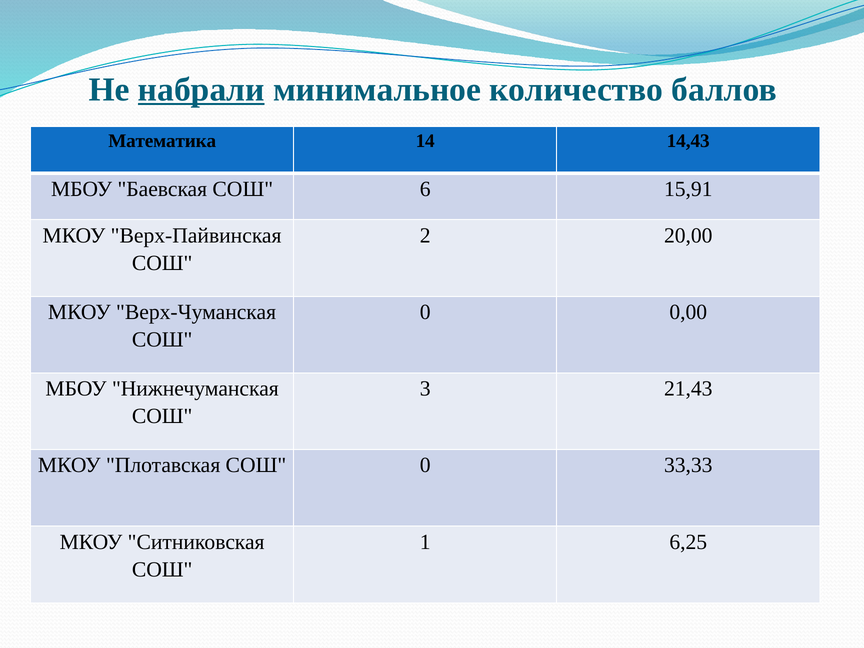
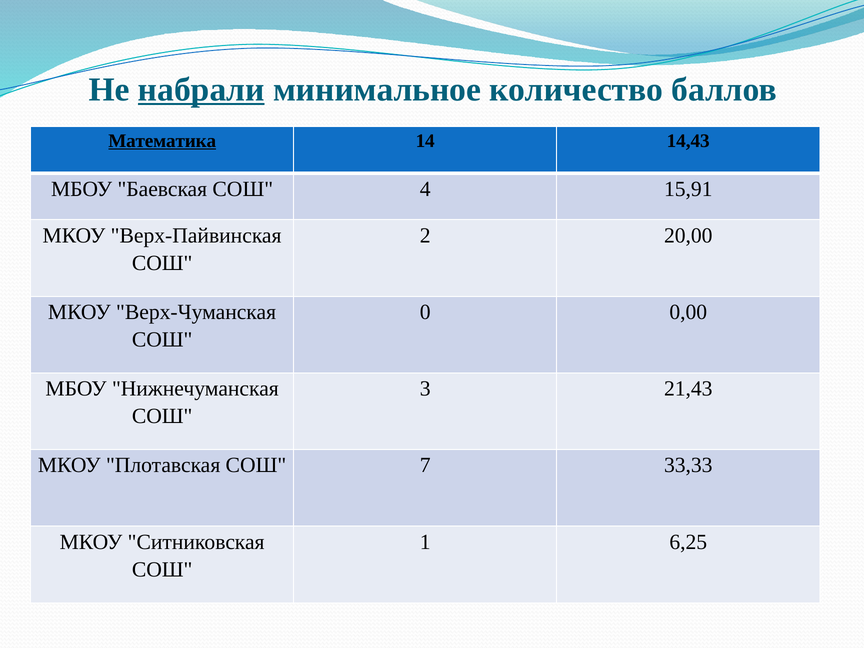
Математика underline: none -> present
6: 6 -> 4
Плотавская СОШ 0: 0 -> 7
